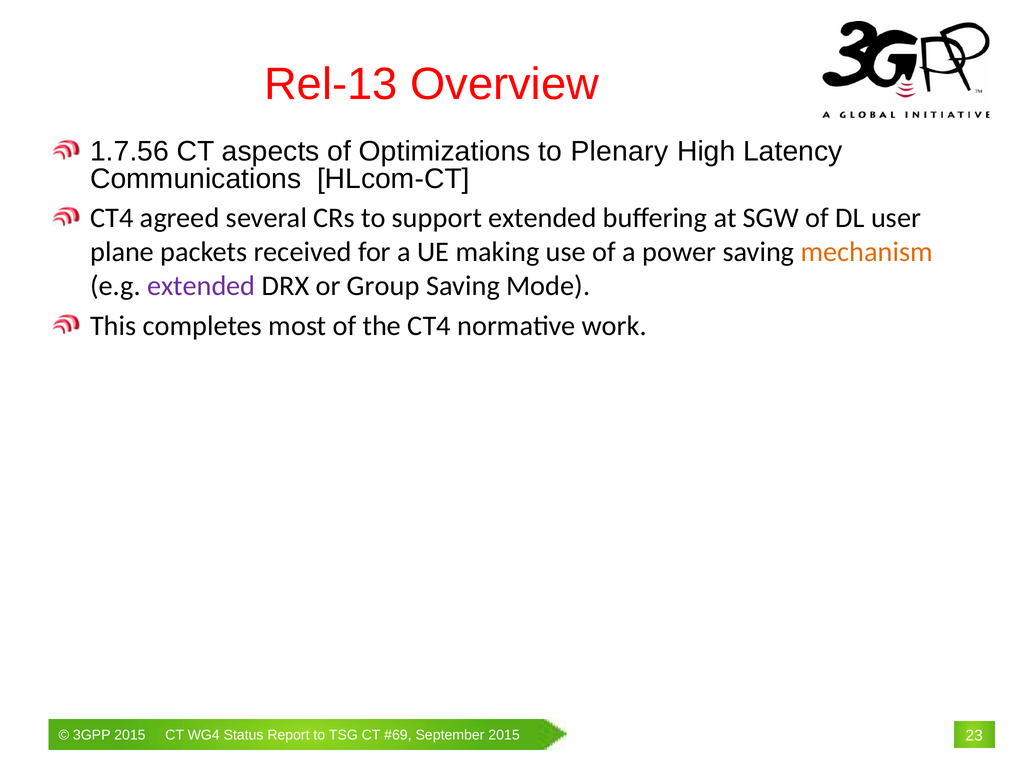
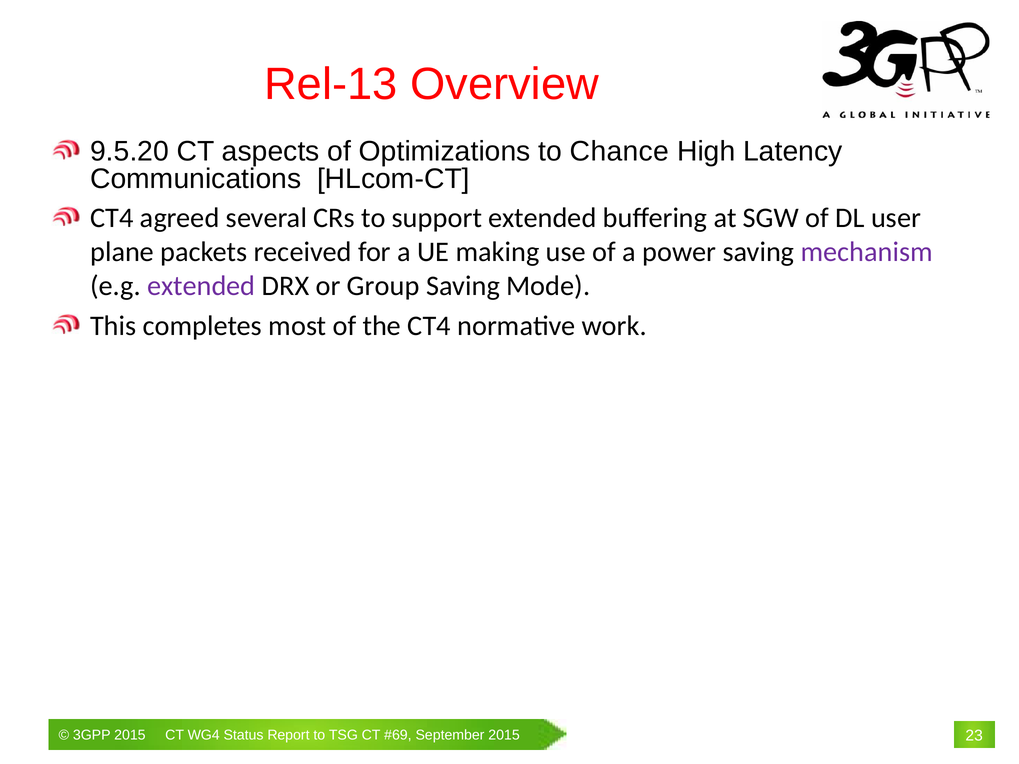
1.7.56: 1.7.56 -> 9.5.20
Plenary: Plenary -> Chance
mechanism colour: orange -> purple
